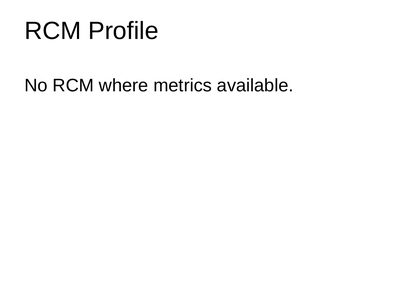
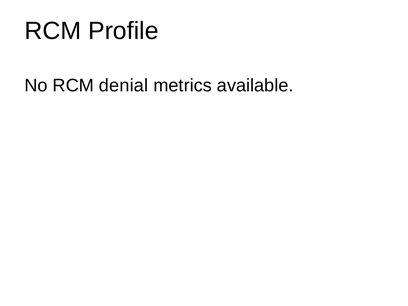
where: where -> denial
